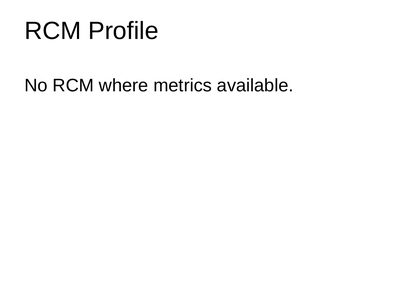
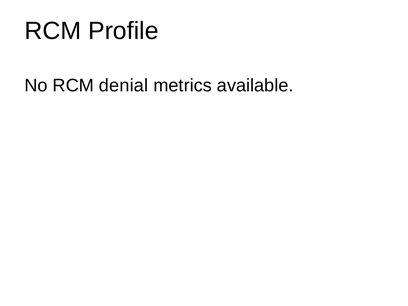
where: where -> denial
